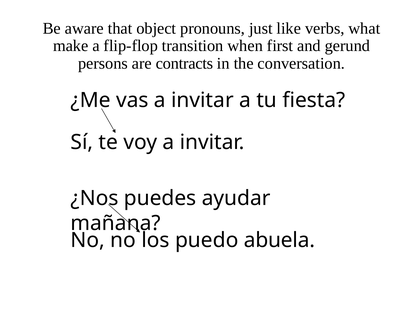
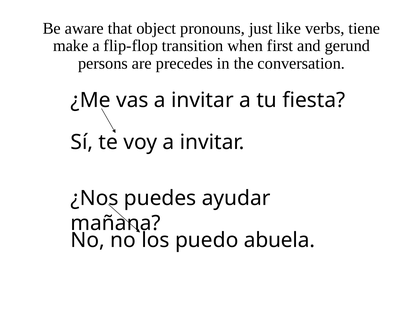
what: what -> tiene
contracts: contracts -> precedes
